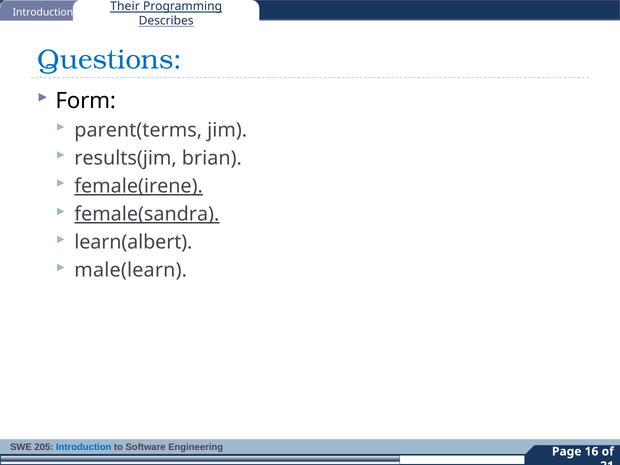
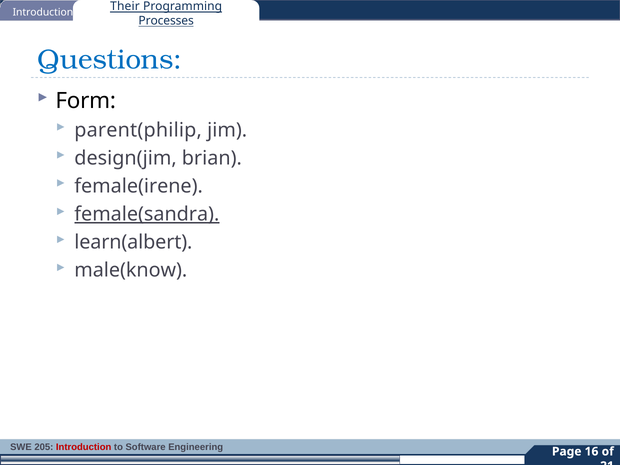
Describes: Describes -> Processes
parent(terms: parent(terms -> parent(philip
results(jim: results(jim -> design(jim
female(irene underline: present -> none
male(learn: male(learn -> male(know
Introduction at (84, 447) colour: blue -> red
